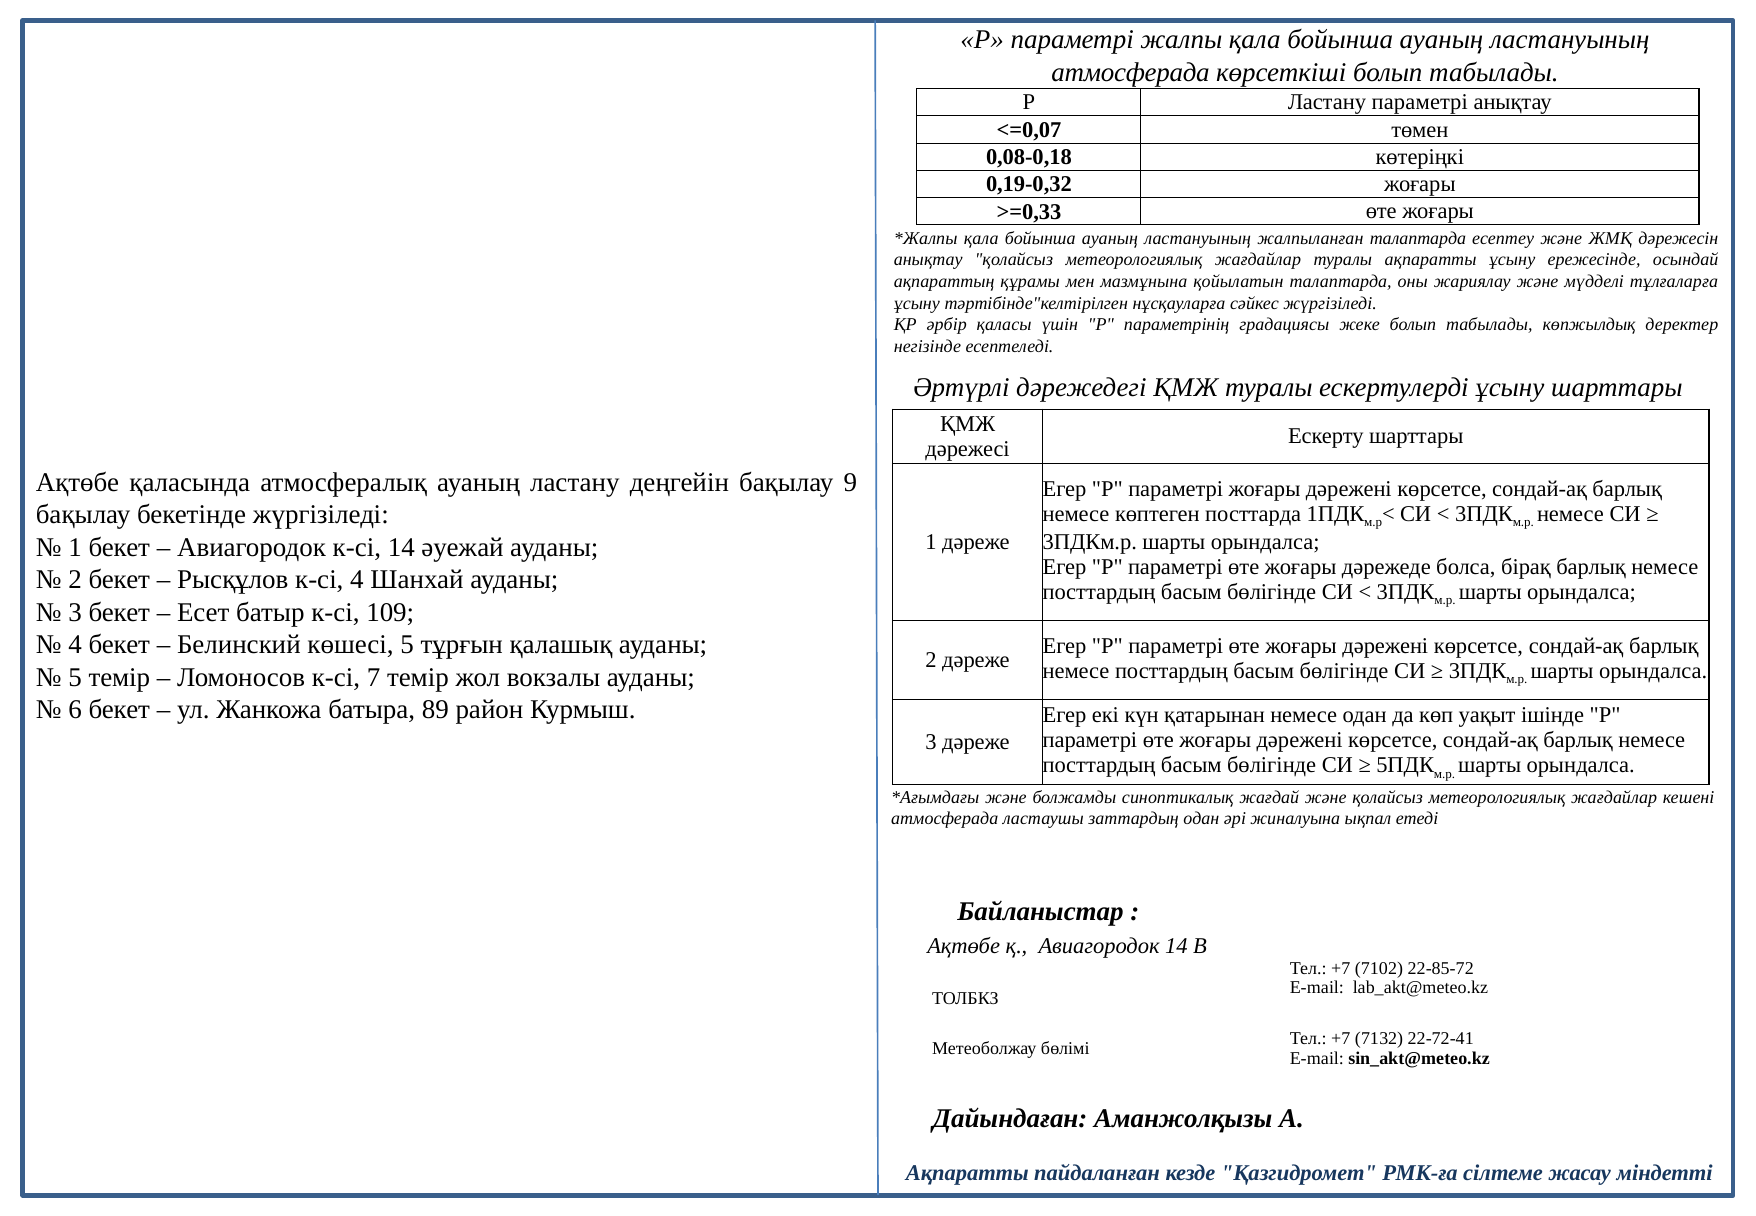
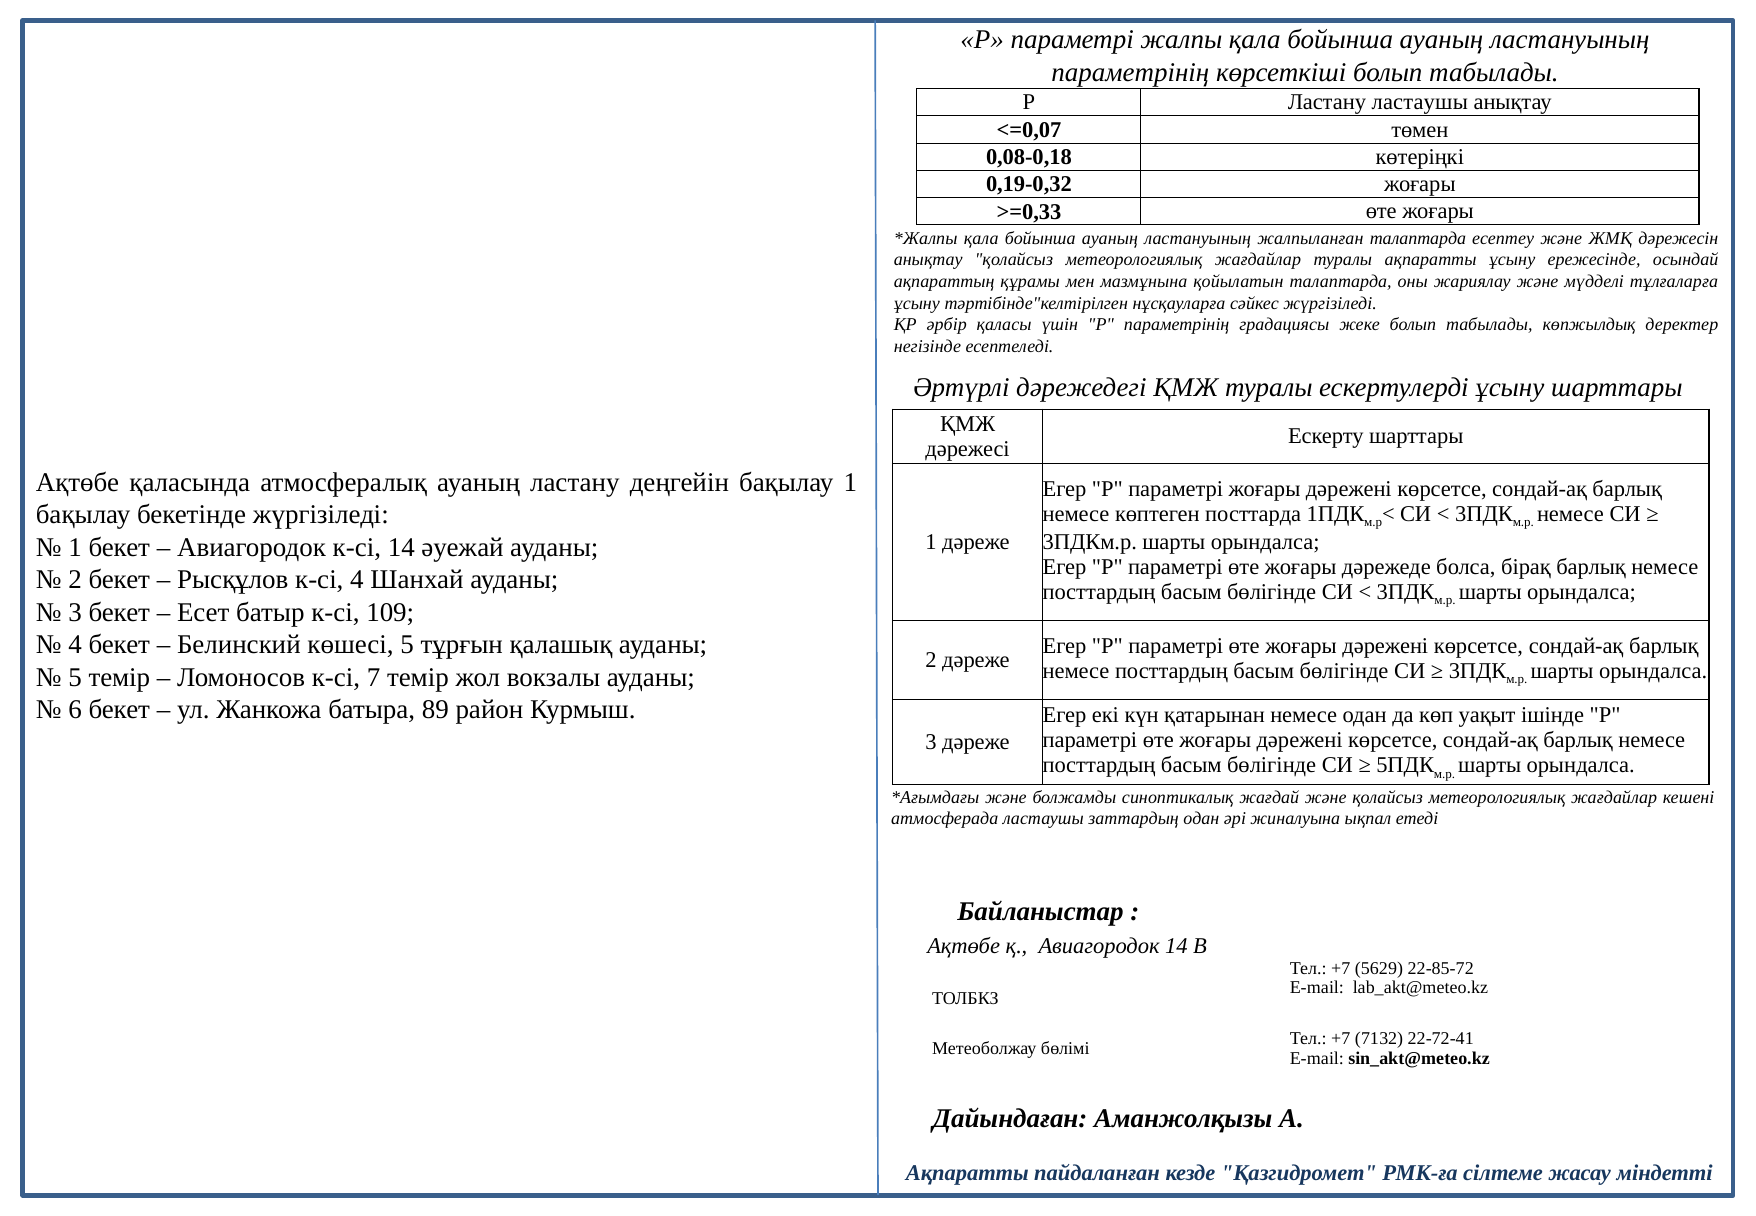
атмосферада at (1131, 72): атмосферада -> параметрінің
Ластану параметрі: параметрі -> ластаушы
бақылау 9: 9 -> 1
7102: 7102 -> 5629
